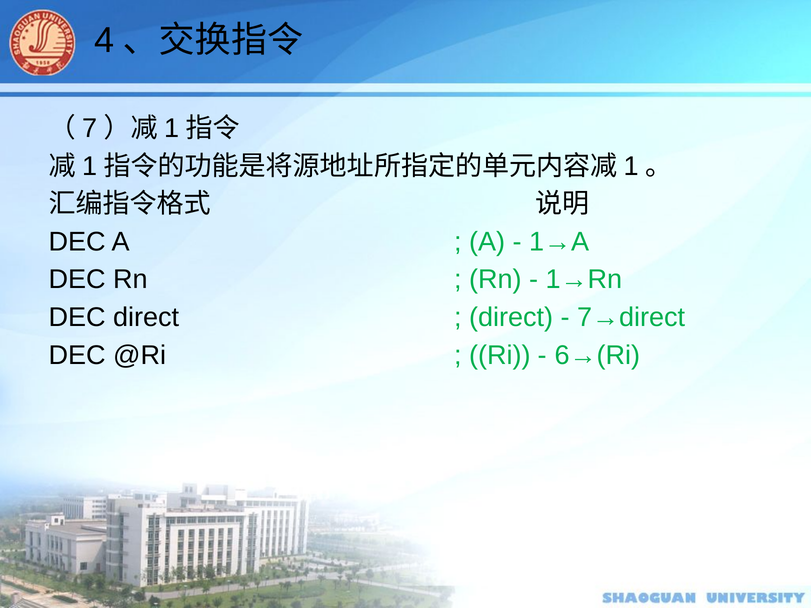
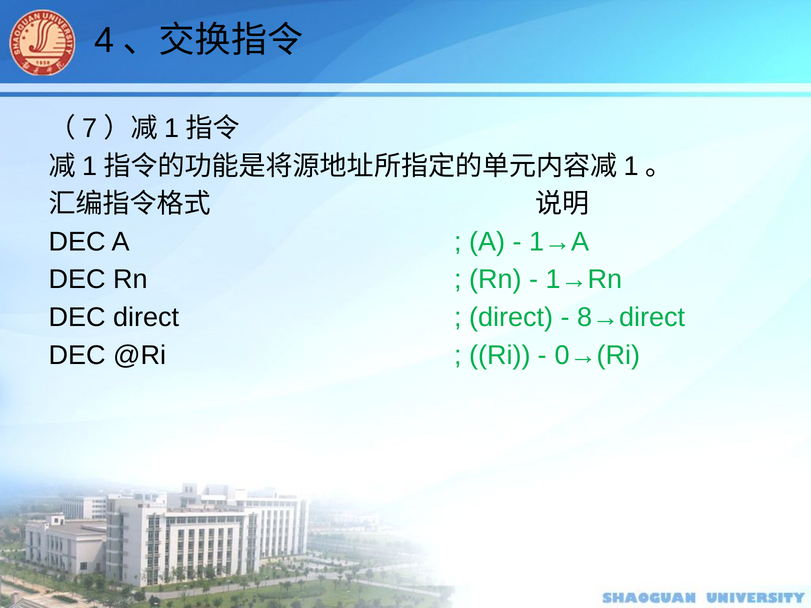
7→direct: 7→direct -> 8→direct
6→(Ri: 6→(Ri -> 0→(Ri
